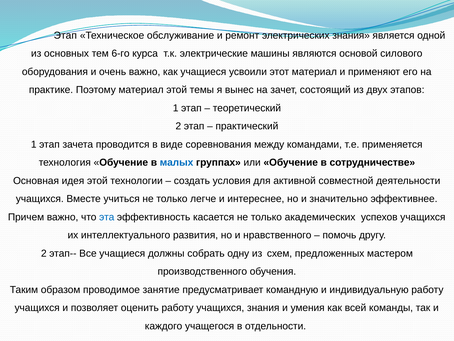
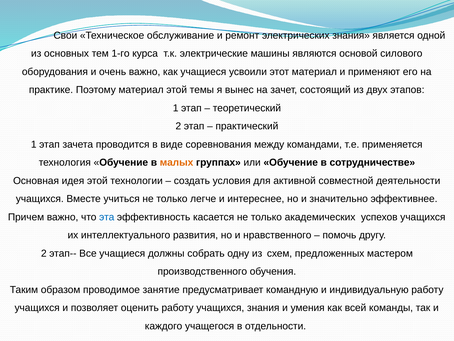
Этап at (65, 35): Этап -> Свои
6-го: 6-го -> 1-го
малых colour: blue -> orange
